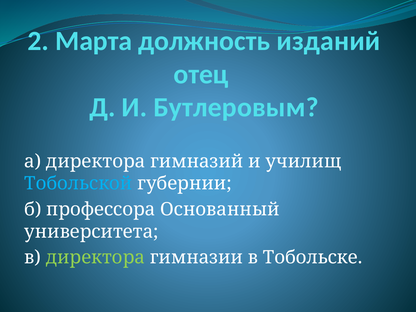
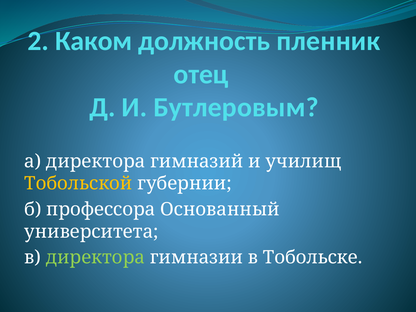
Марта: Марта -> Каком
изданий: изданий -> пленник
Тобольской colour: light blue -> yellow
